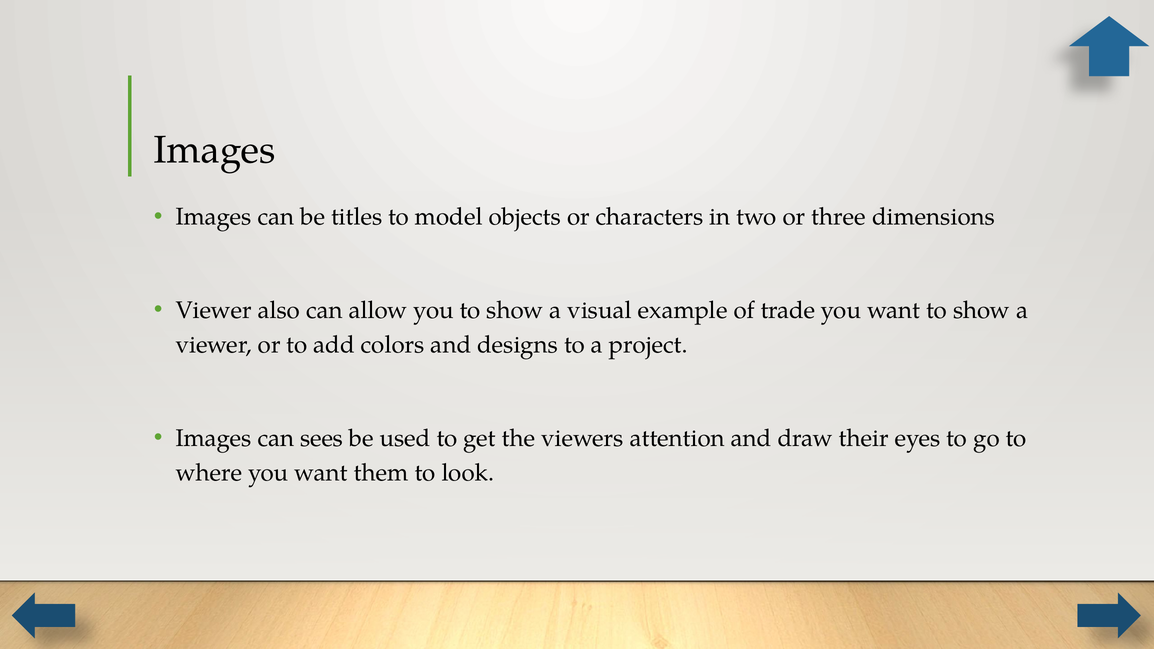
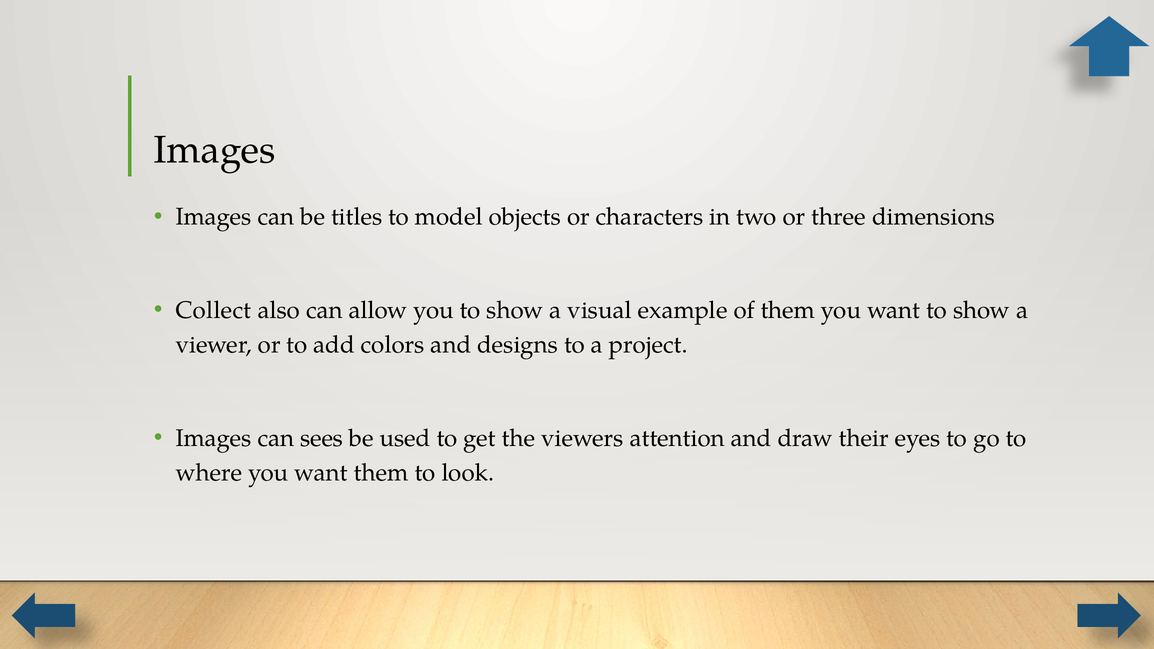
Viewer at (214, 310): Viewer -> Collect
of trade: trade -> them
